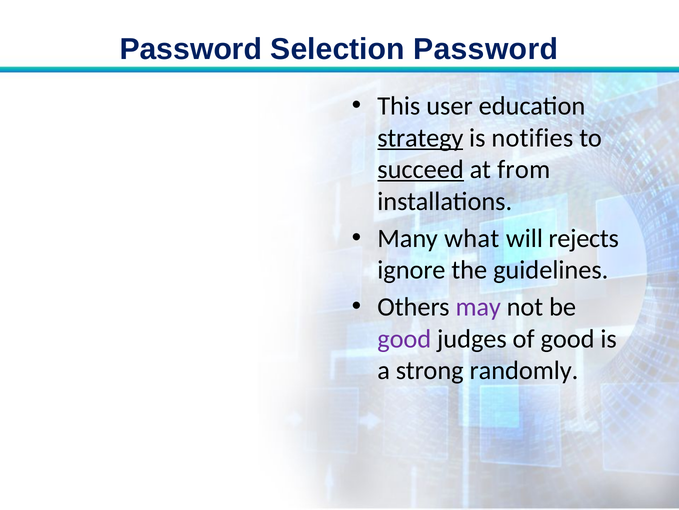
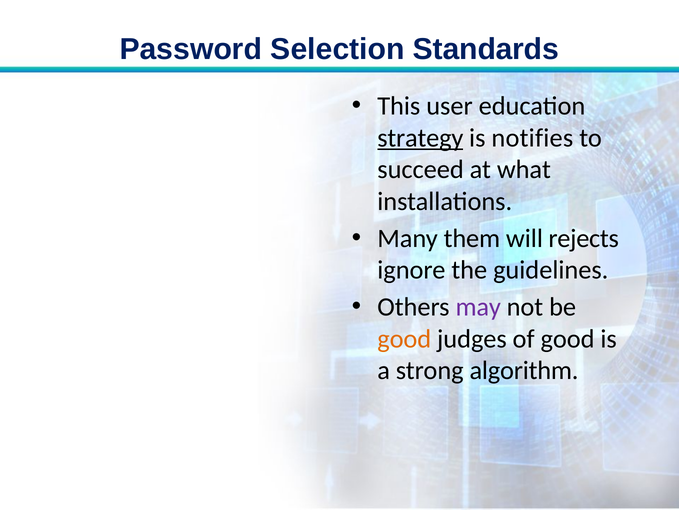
Selection Password: Password -> Standards
succeed underline: present -> none
from: from -> what
what: what -> them
good at (404, 338) colour: purple -> orange
randomly: randomly -> algorithm
